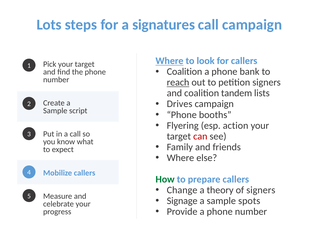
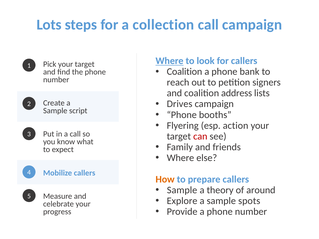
signatures: signatures -> collection
reach underline: present -> none
tandem: tandem -> address
How colour: green -> orange
Change at (182, 190): Change -> Sample
of signers: signers -> around
Signage: Signage -> Explore
